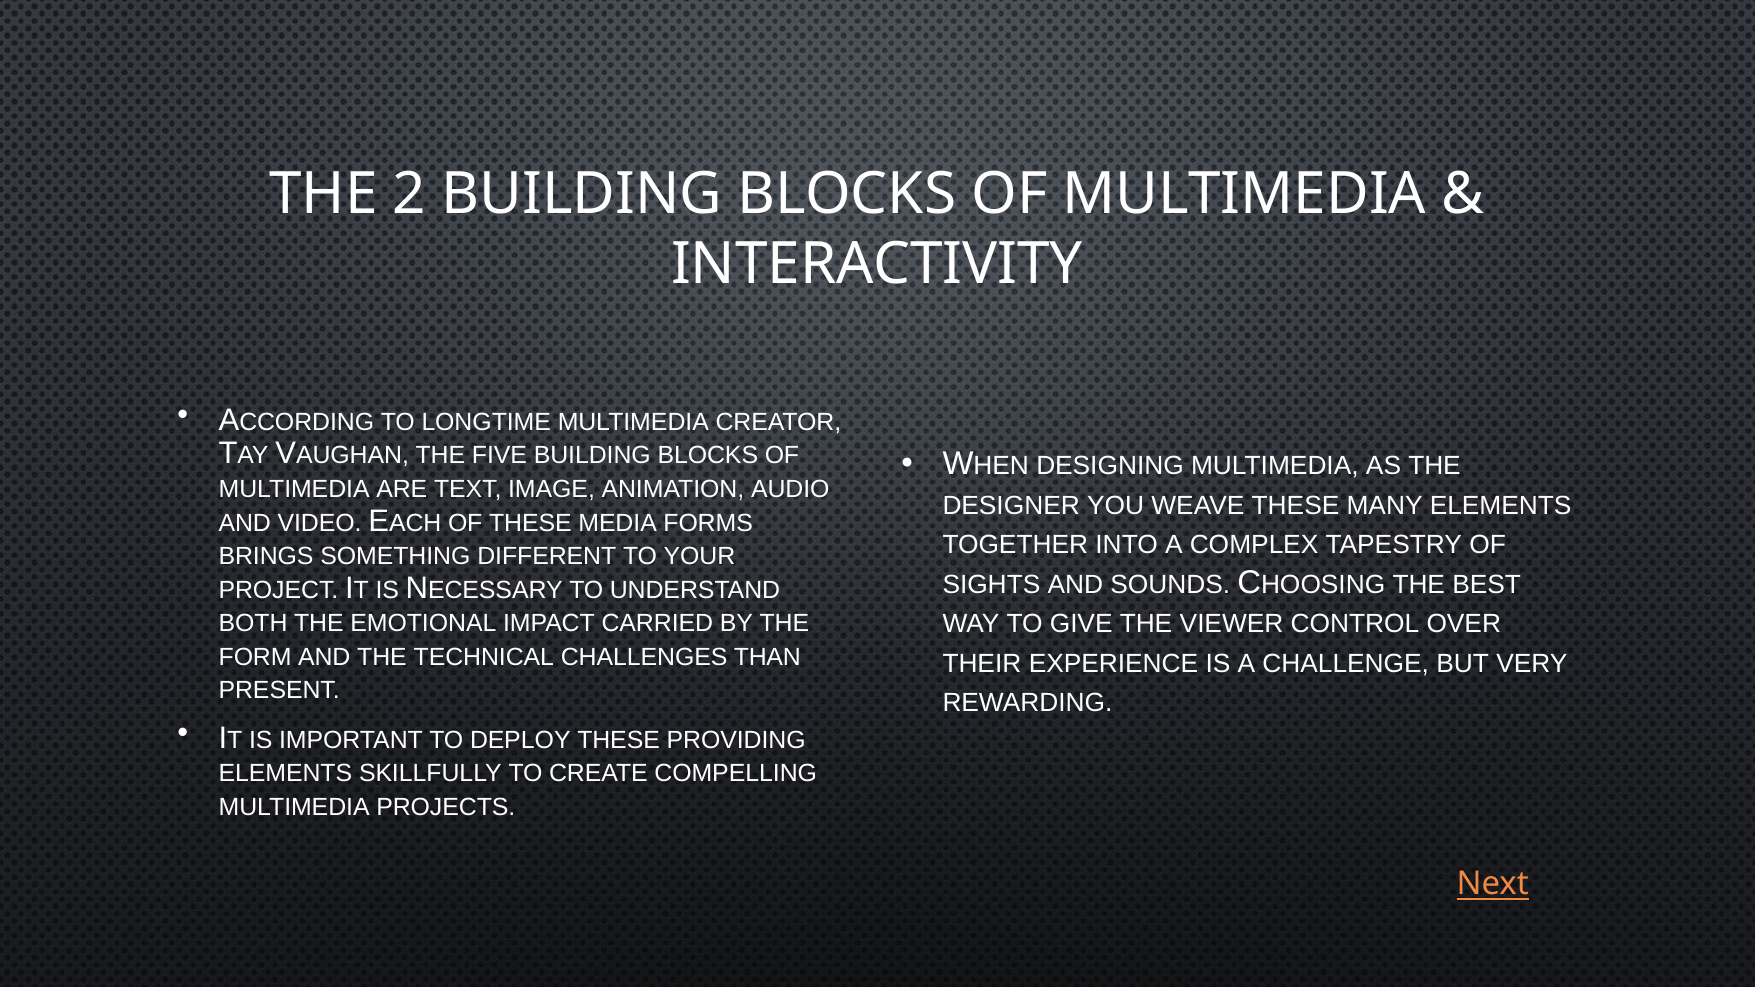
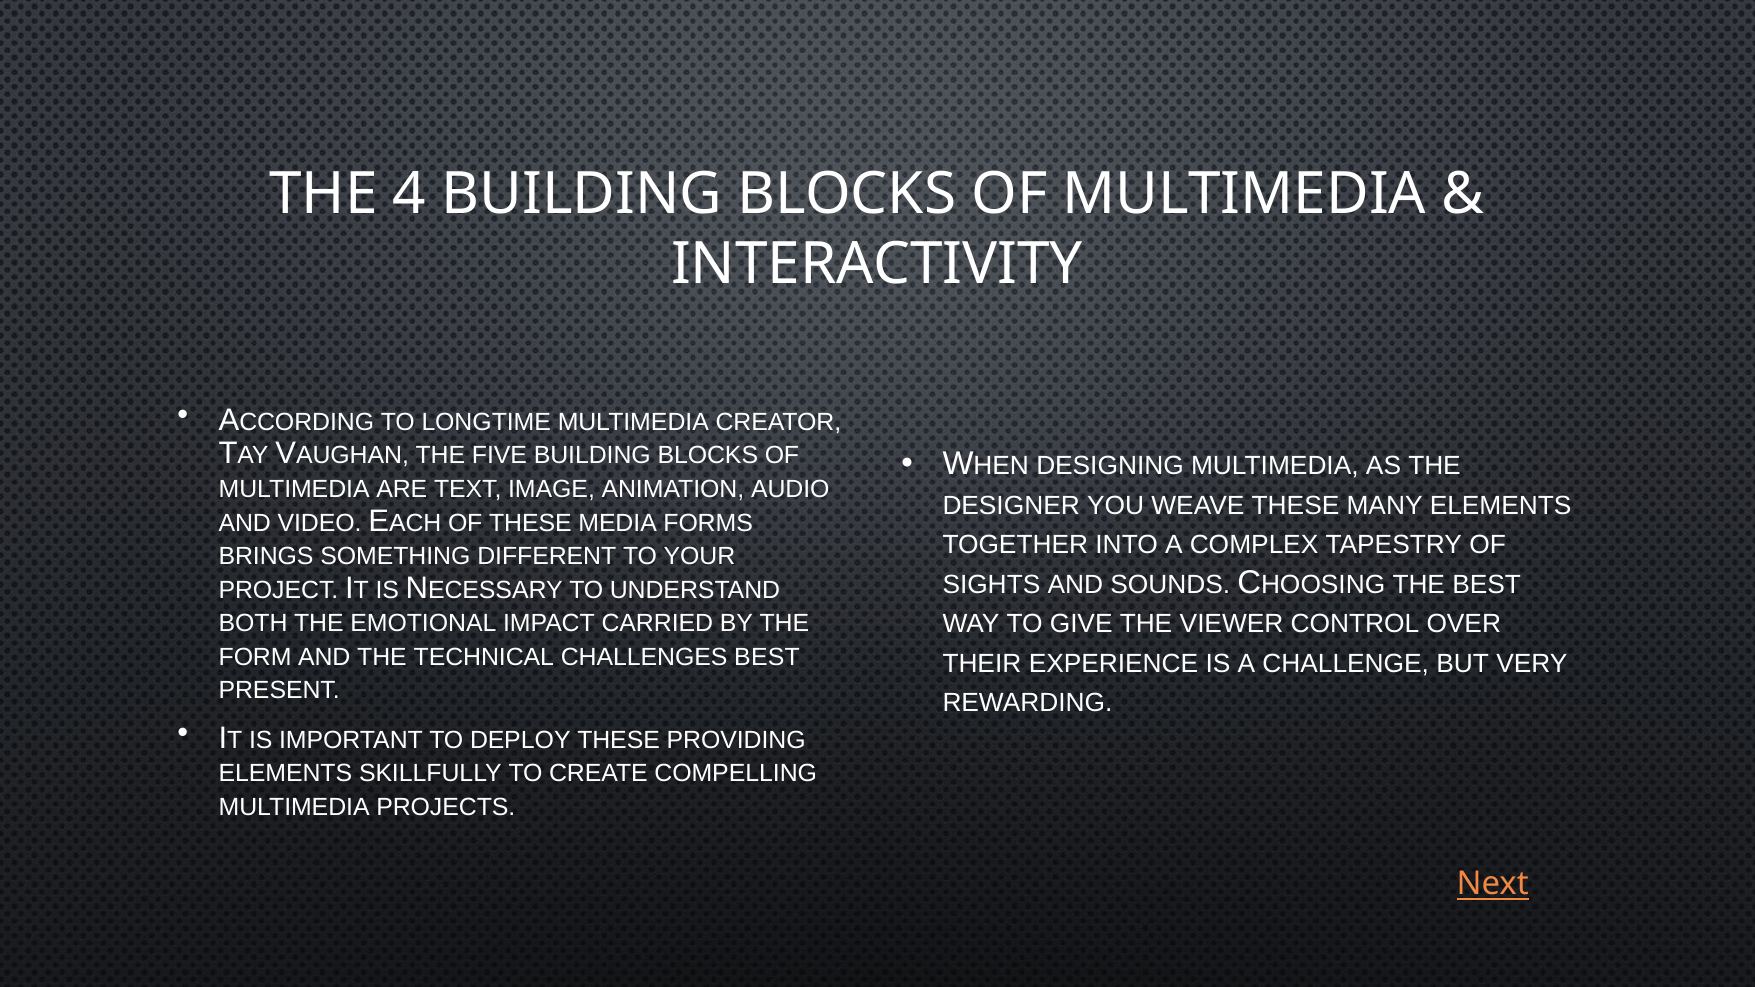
2: 2 -> 4
CHALLENGES THAN: THAN -> BEST
